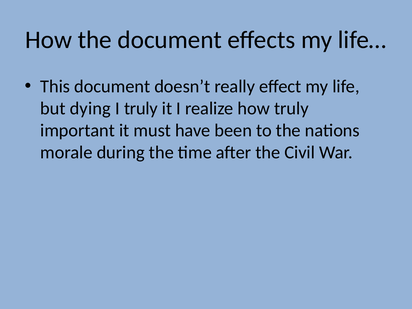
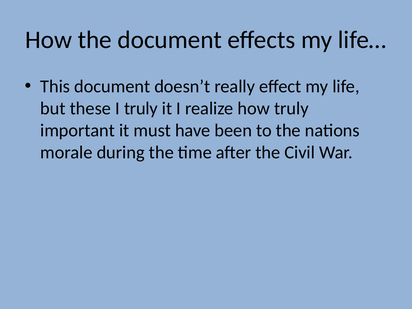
dying: dying -> these
